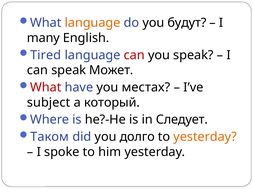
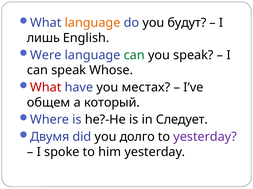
many: many -> лишь
Tired: Tired -> Were
can at (134, 55) colour: red -> green
Может: Может -> Whose
subject: subject -> общем
Таком: Таком -> Двумя
yesterday at (205, 137) colour: orange -> purple
